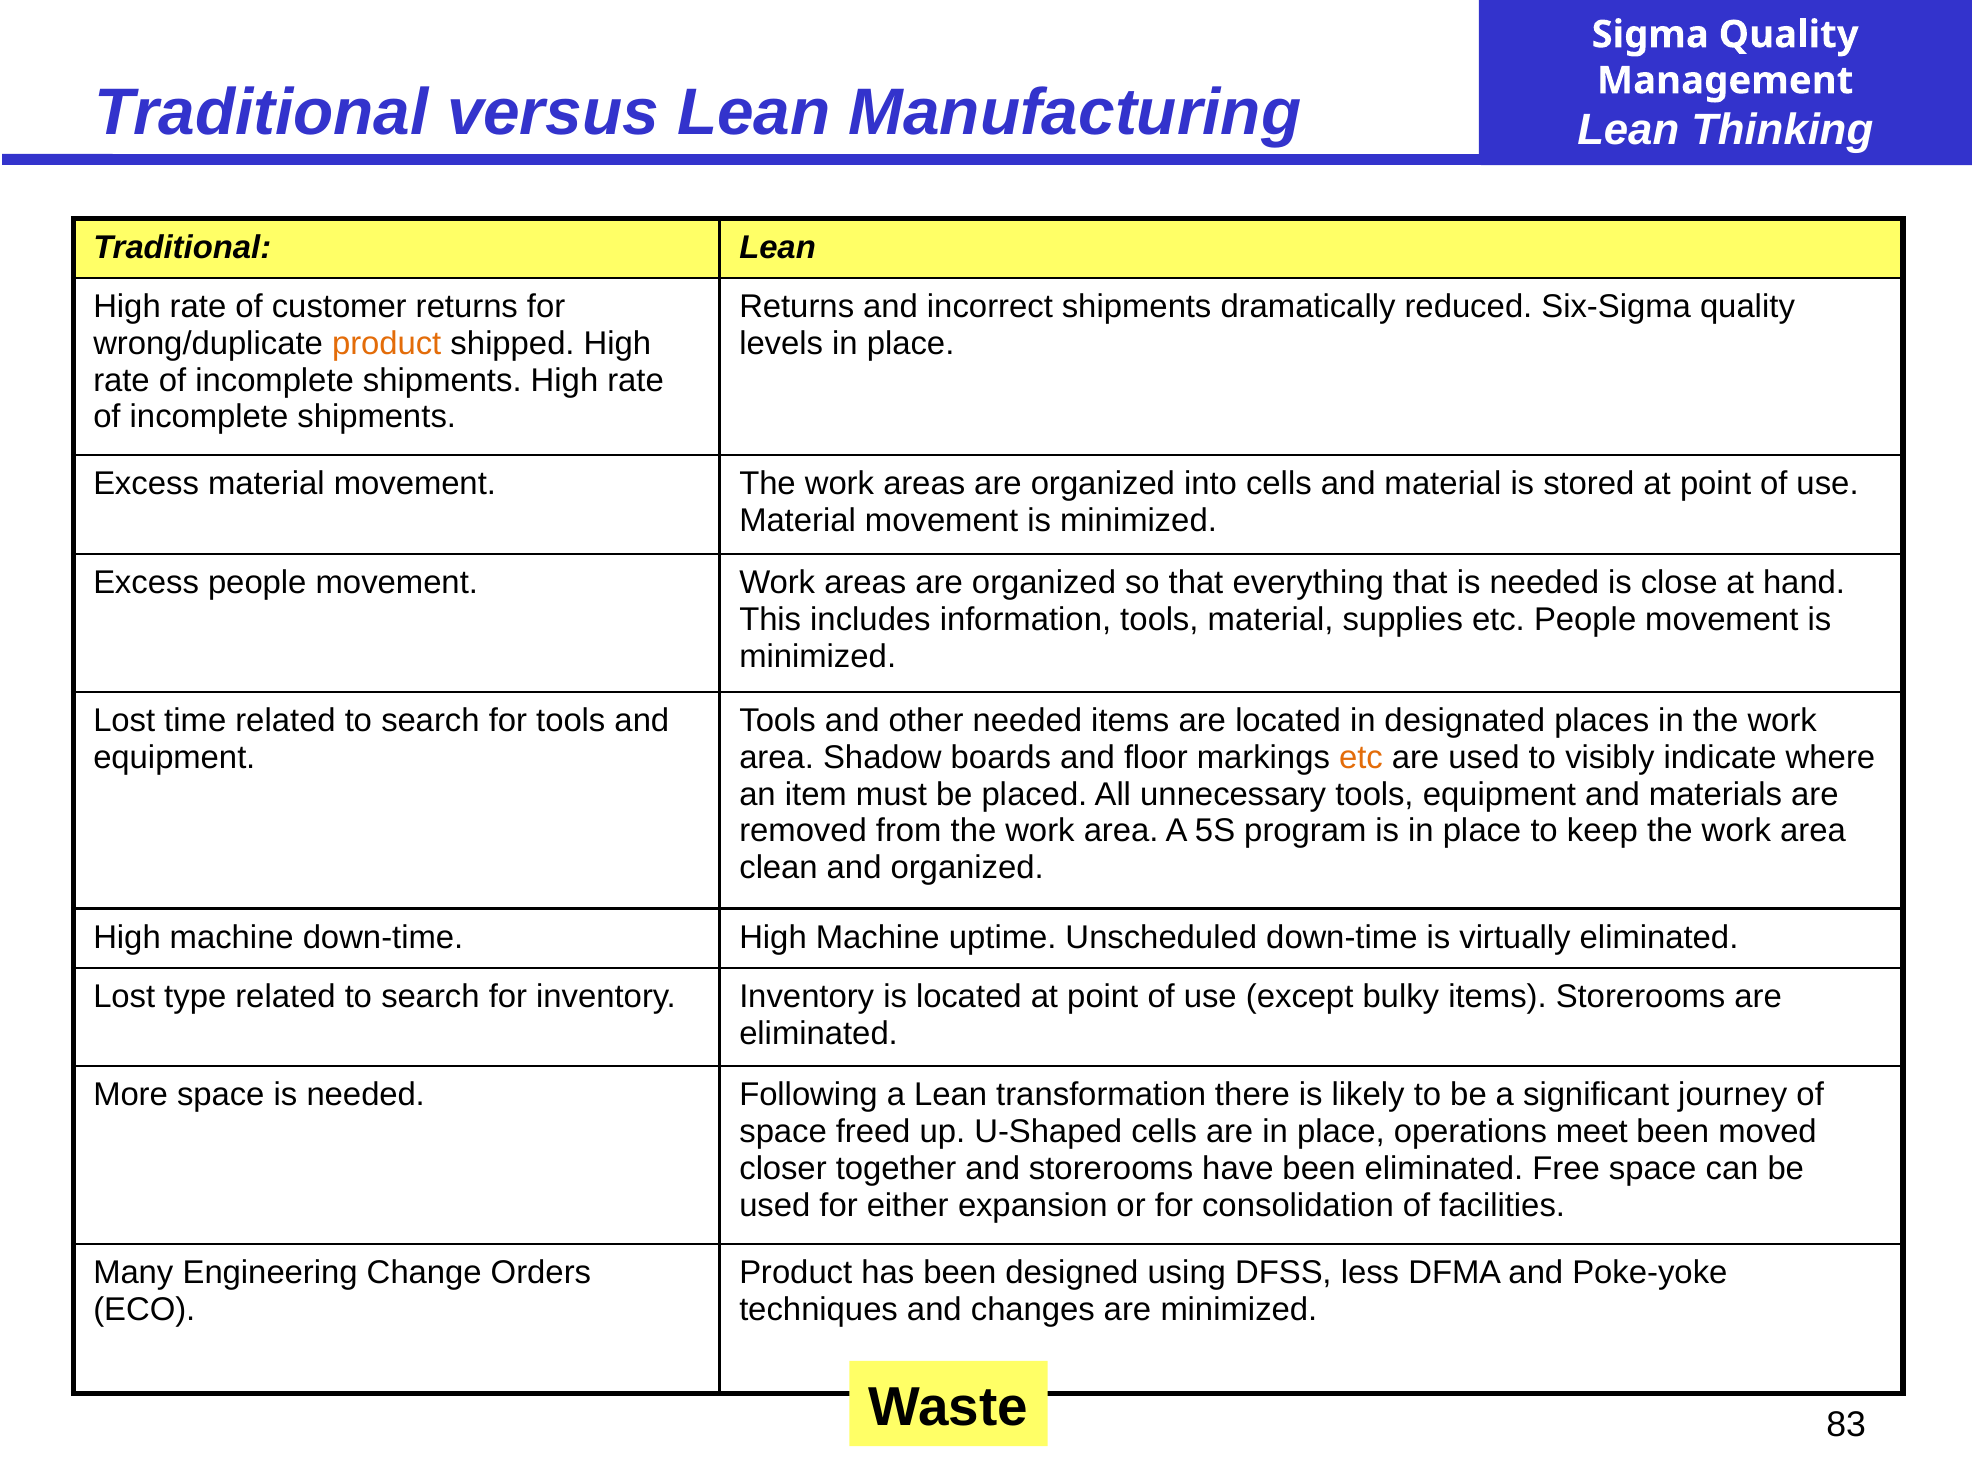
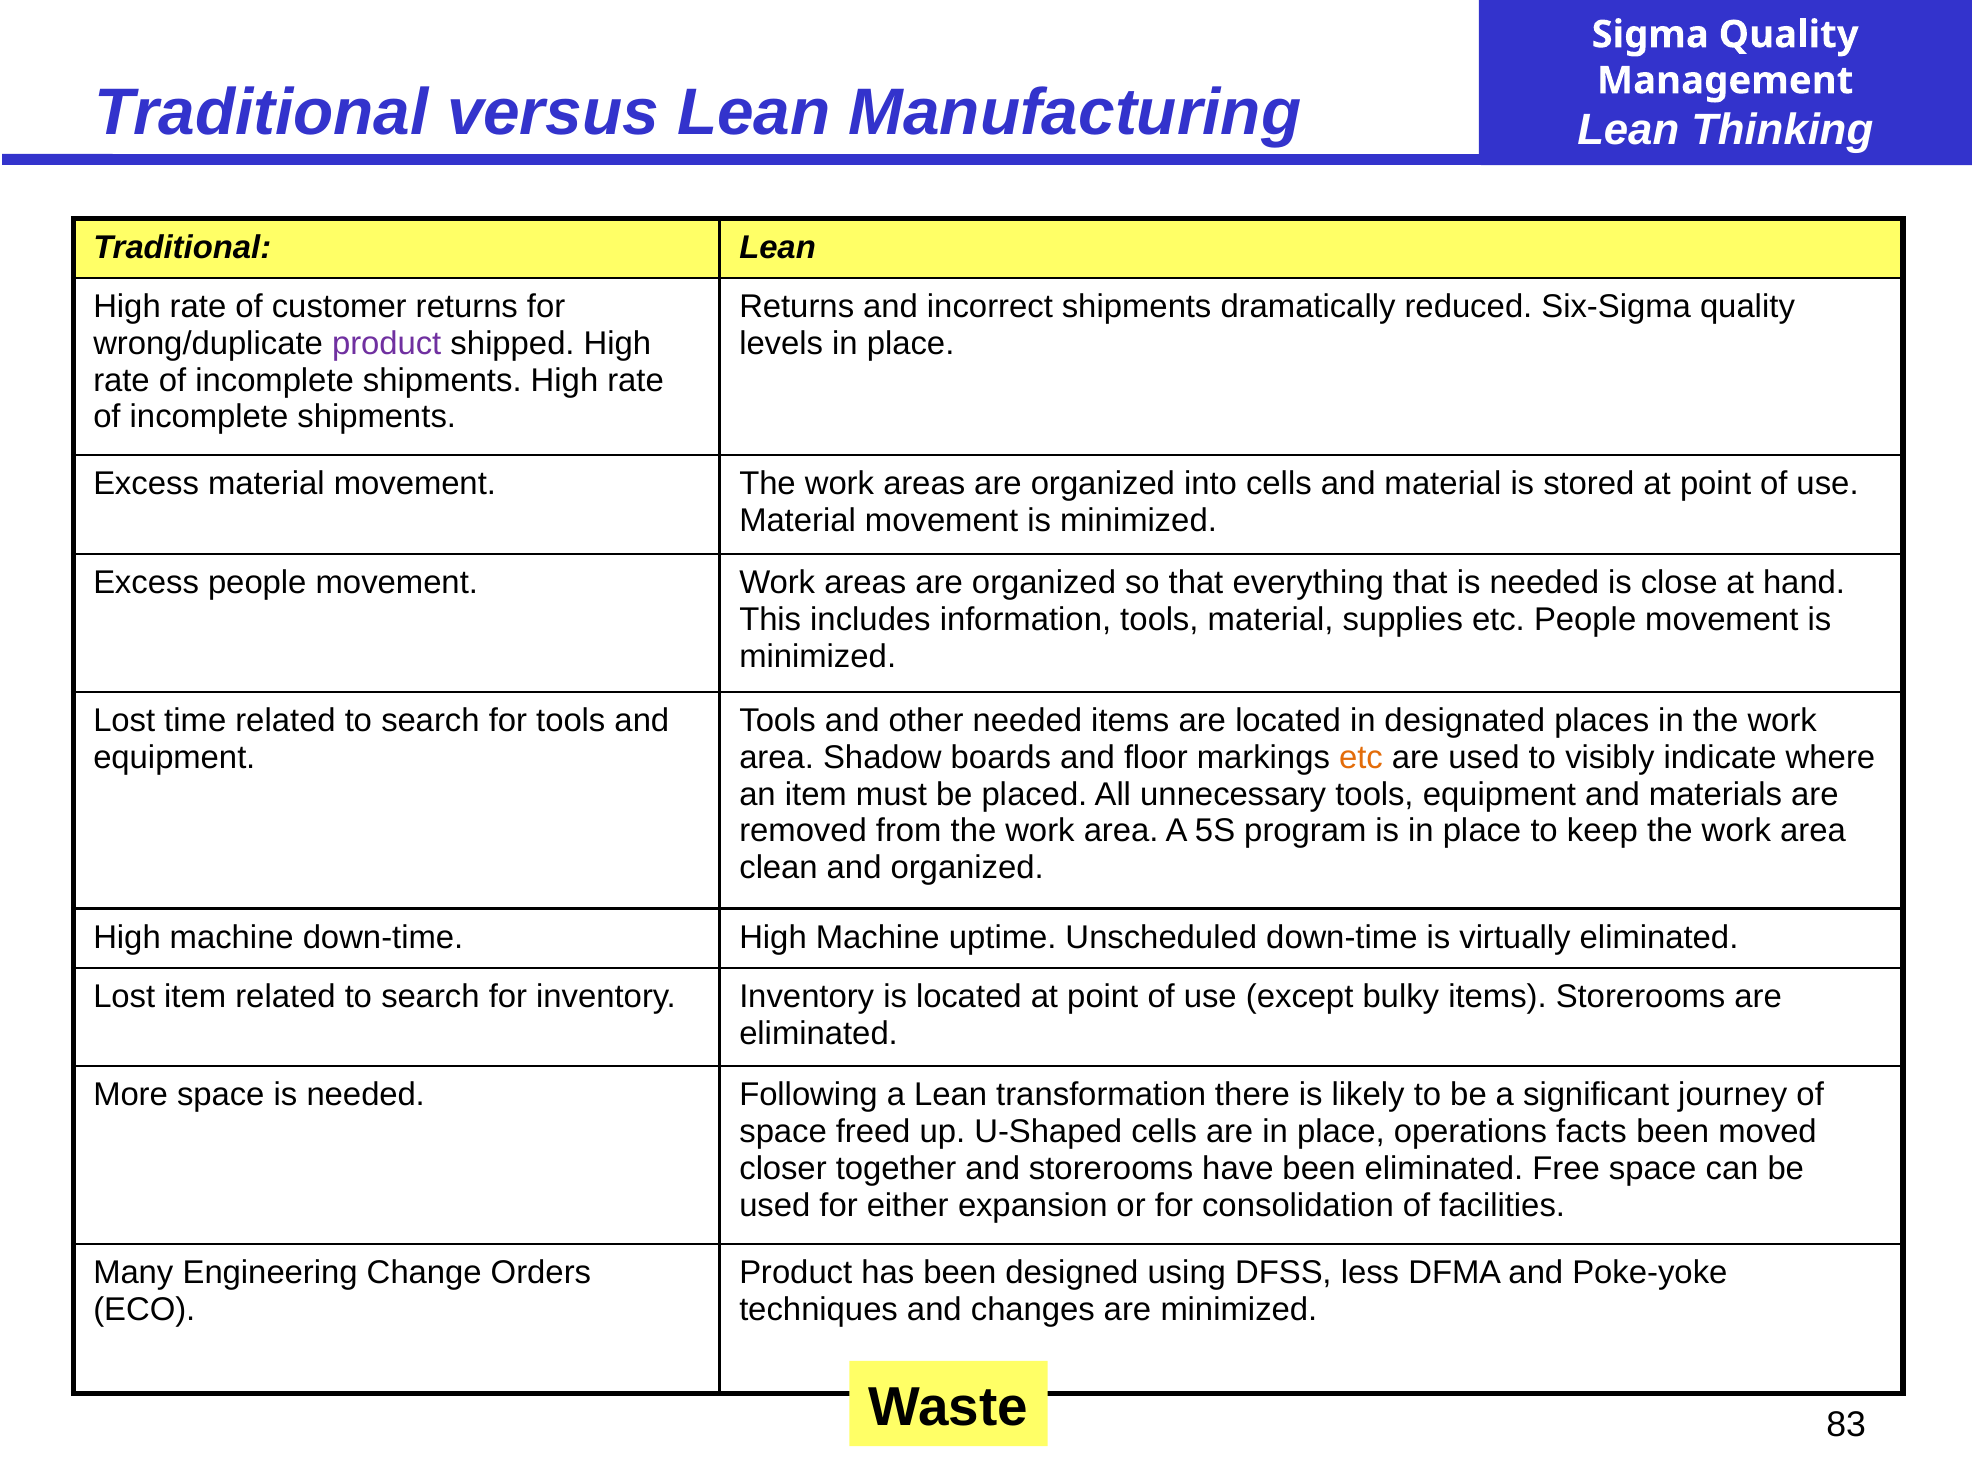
product at (387, 344) colour: orange -> purple
Lost type: type -> item
meet: meet -> facts
